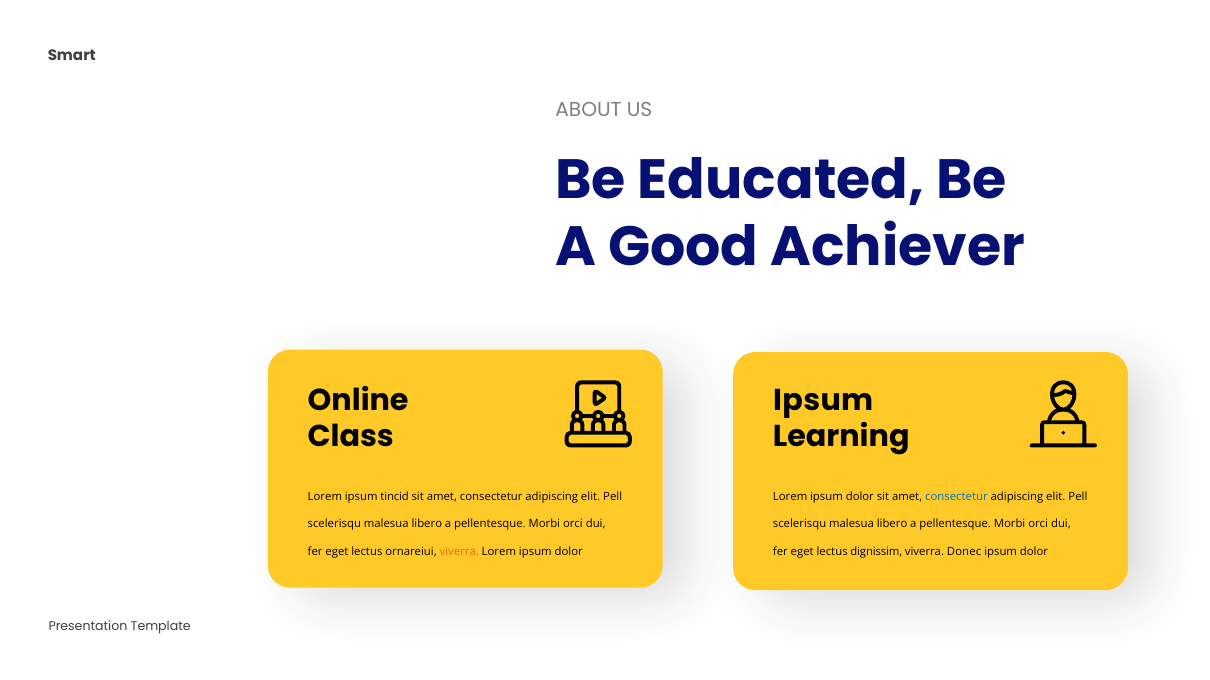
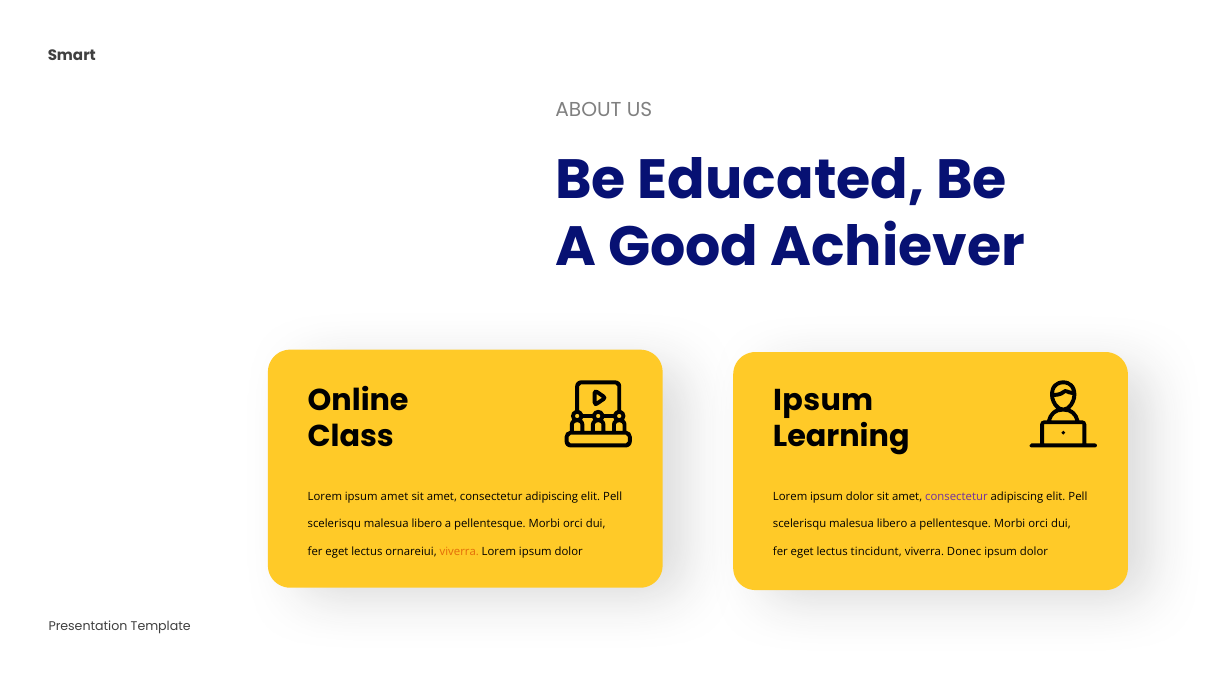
ipsum tincid: tincid -> amet
consectetur at (956, 497) colour: blue -> purple
dignissim: dignissim -> tincidunt
